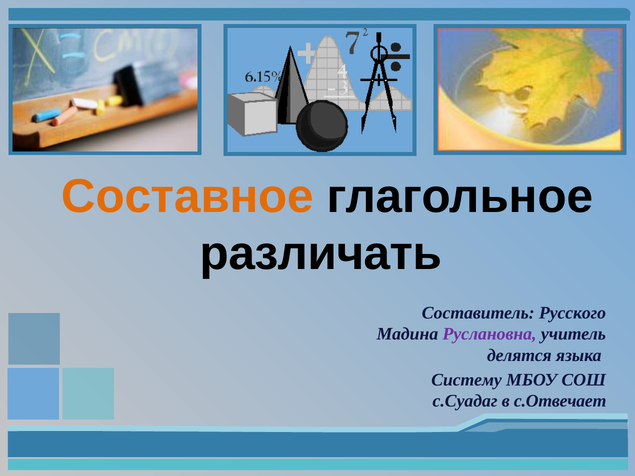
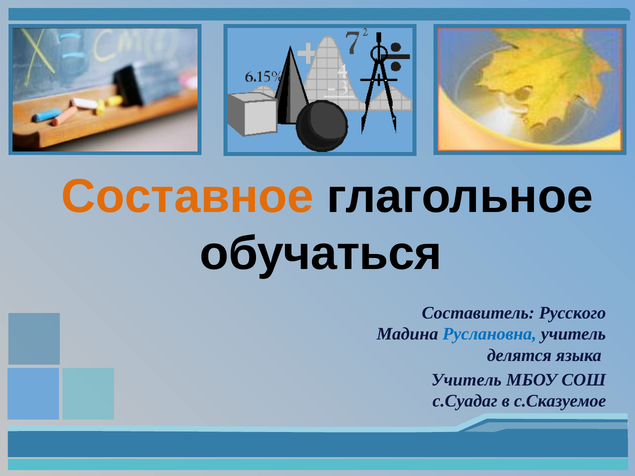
различать: различать -> обучаться
Руслановна colour: purple -> blue
Систему at (467, 380): Систему -> Учитель
с.Отвечает: с.Отвечает -> с.Сказуемое
